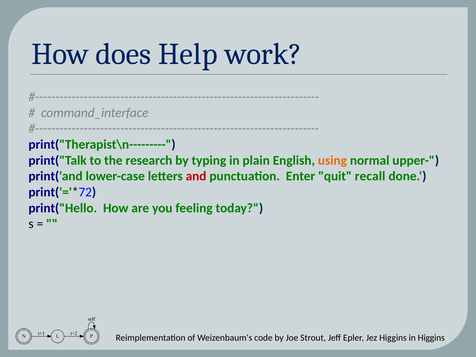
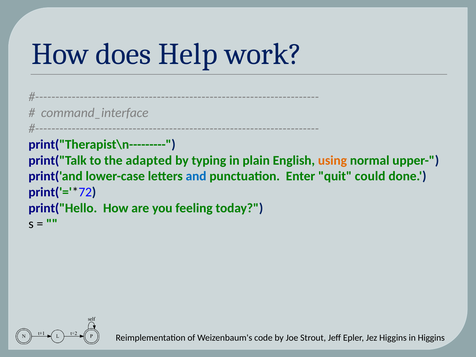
research: research -> adapted
and colour: red -> blue
recall: recall -> could
